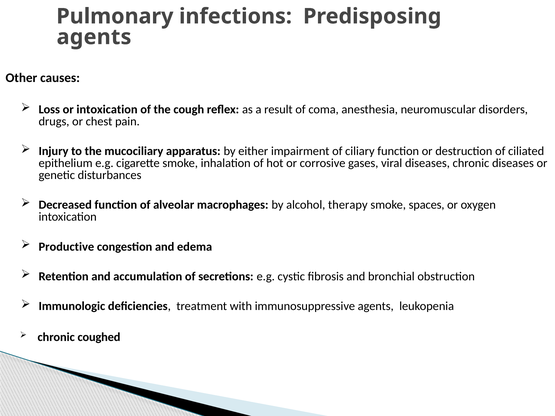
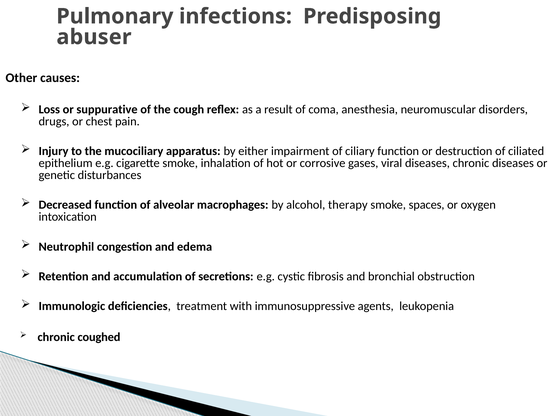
agents at (94, 37): agents -> abuser
or intoxication: intoxication -> suppurative
Productive: Productive -> Neutrophil
